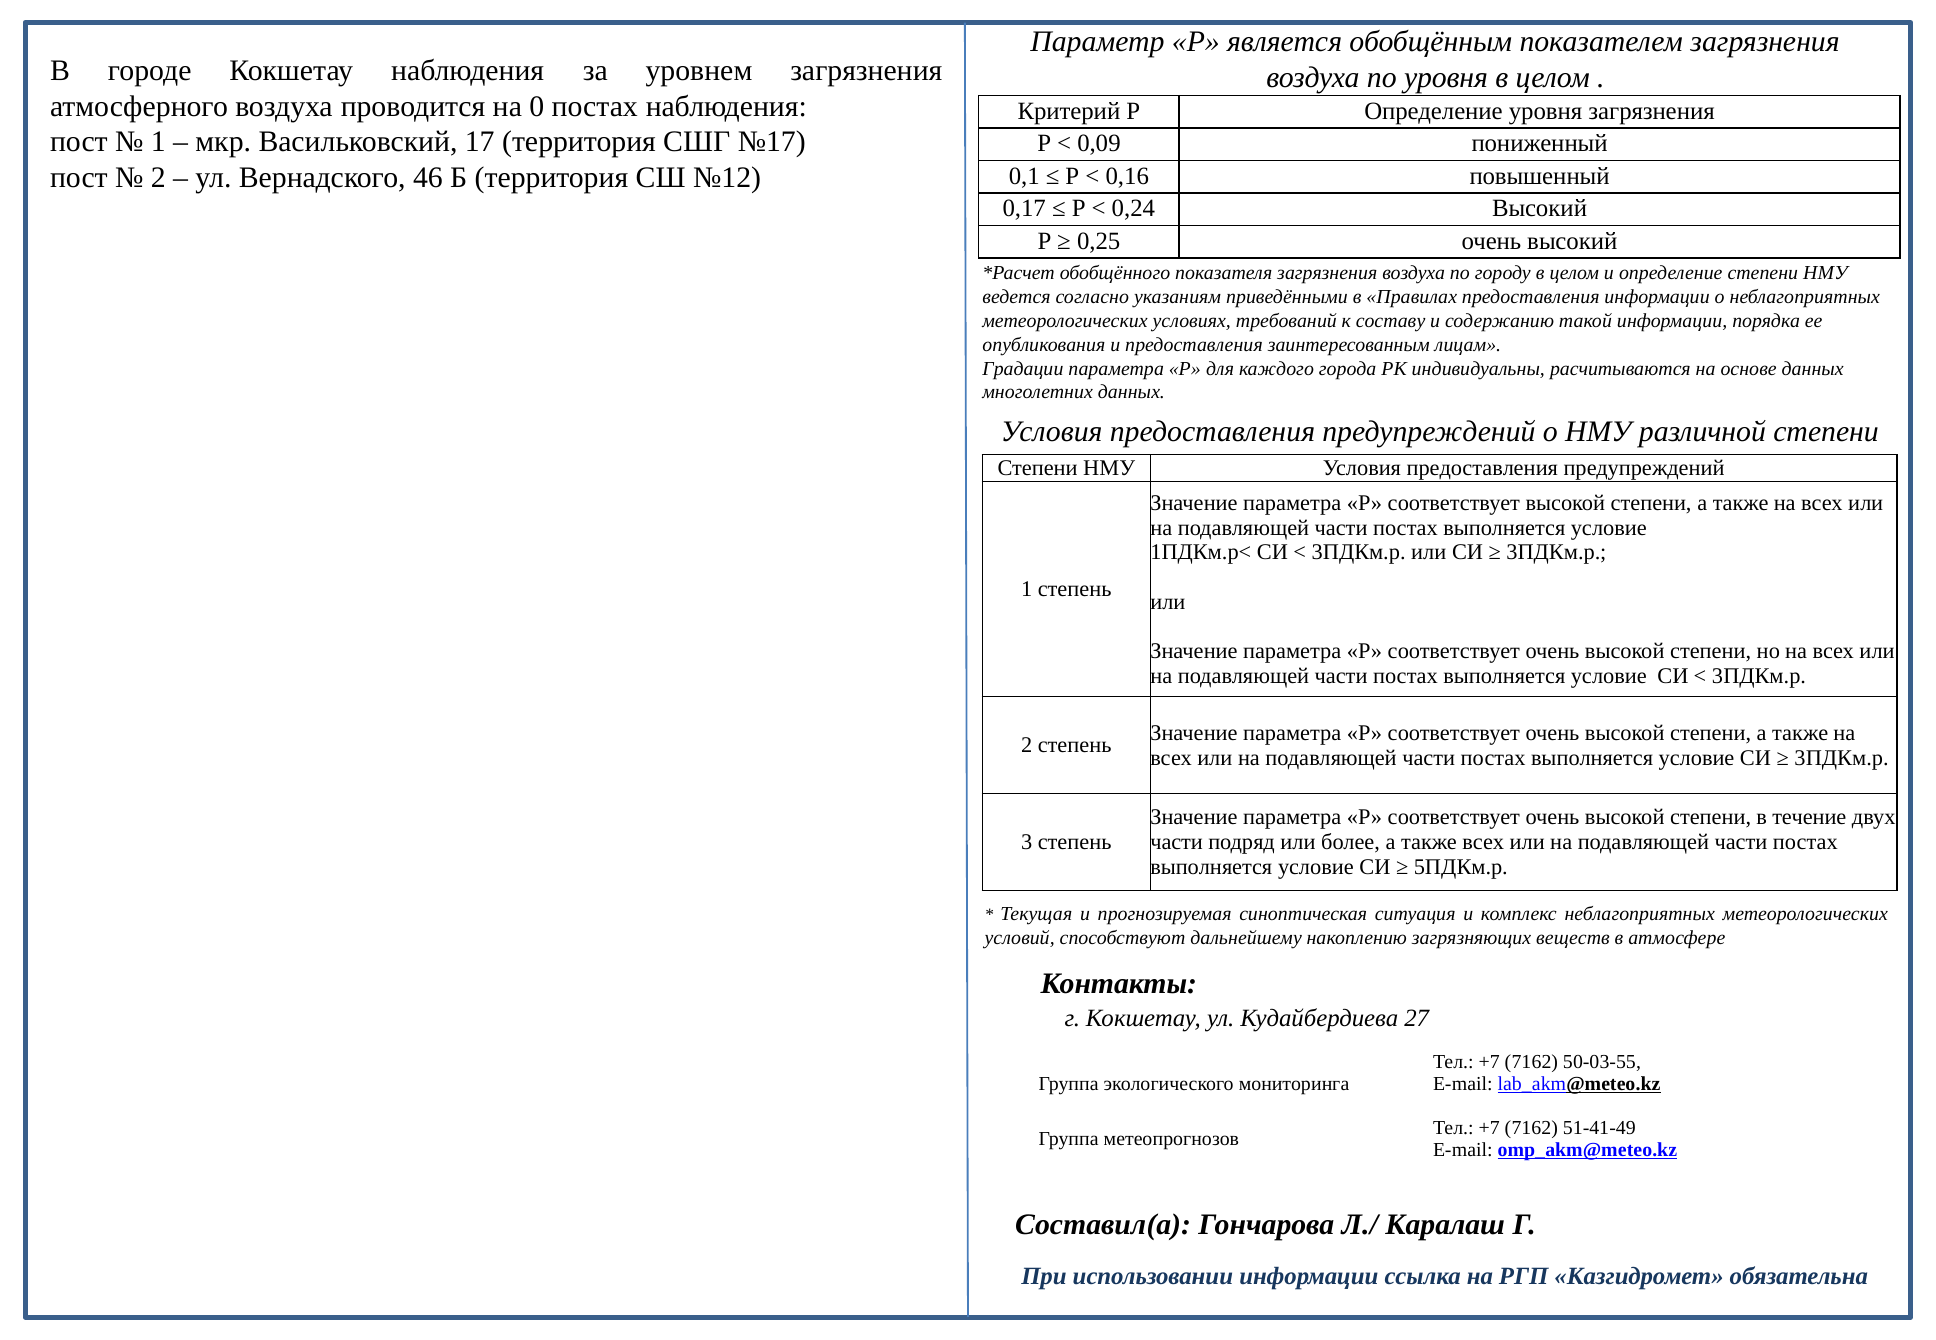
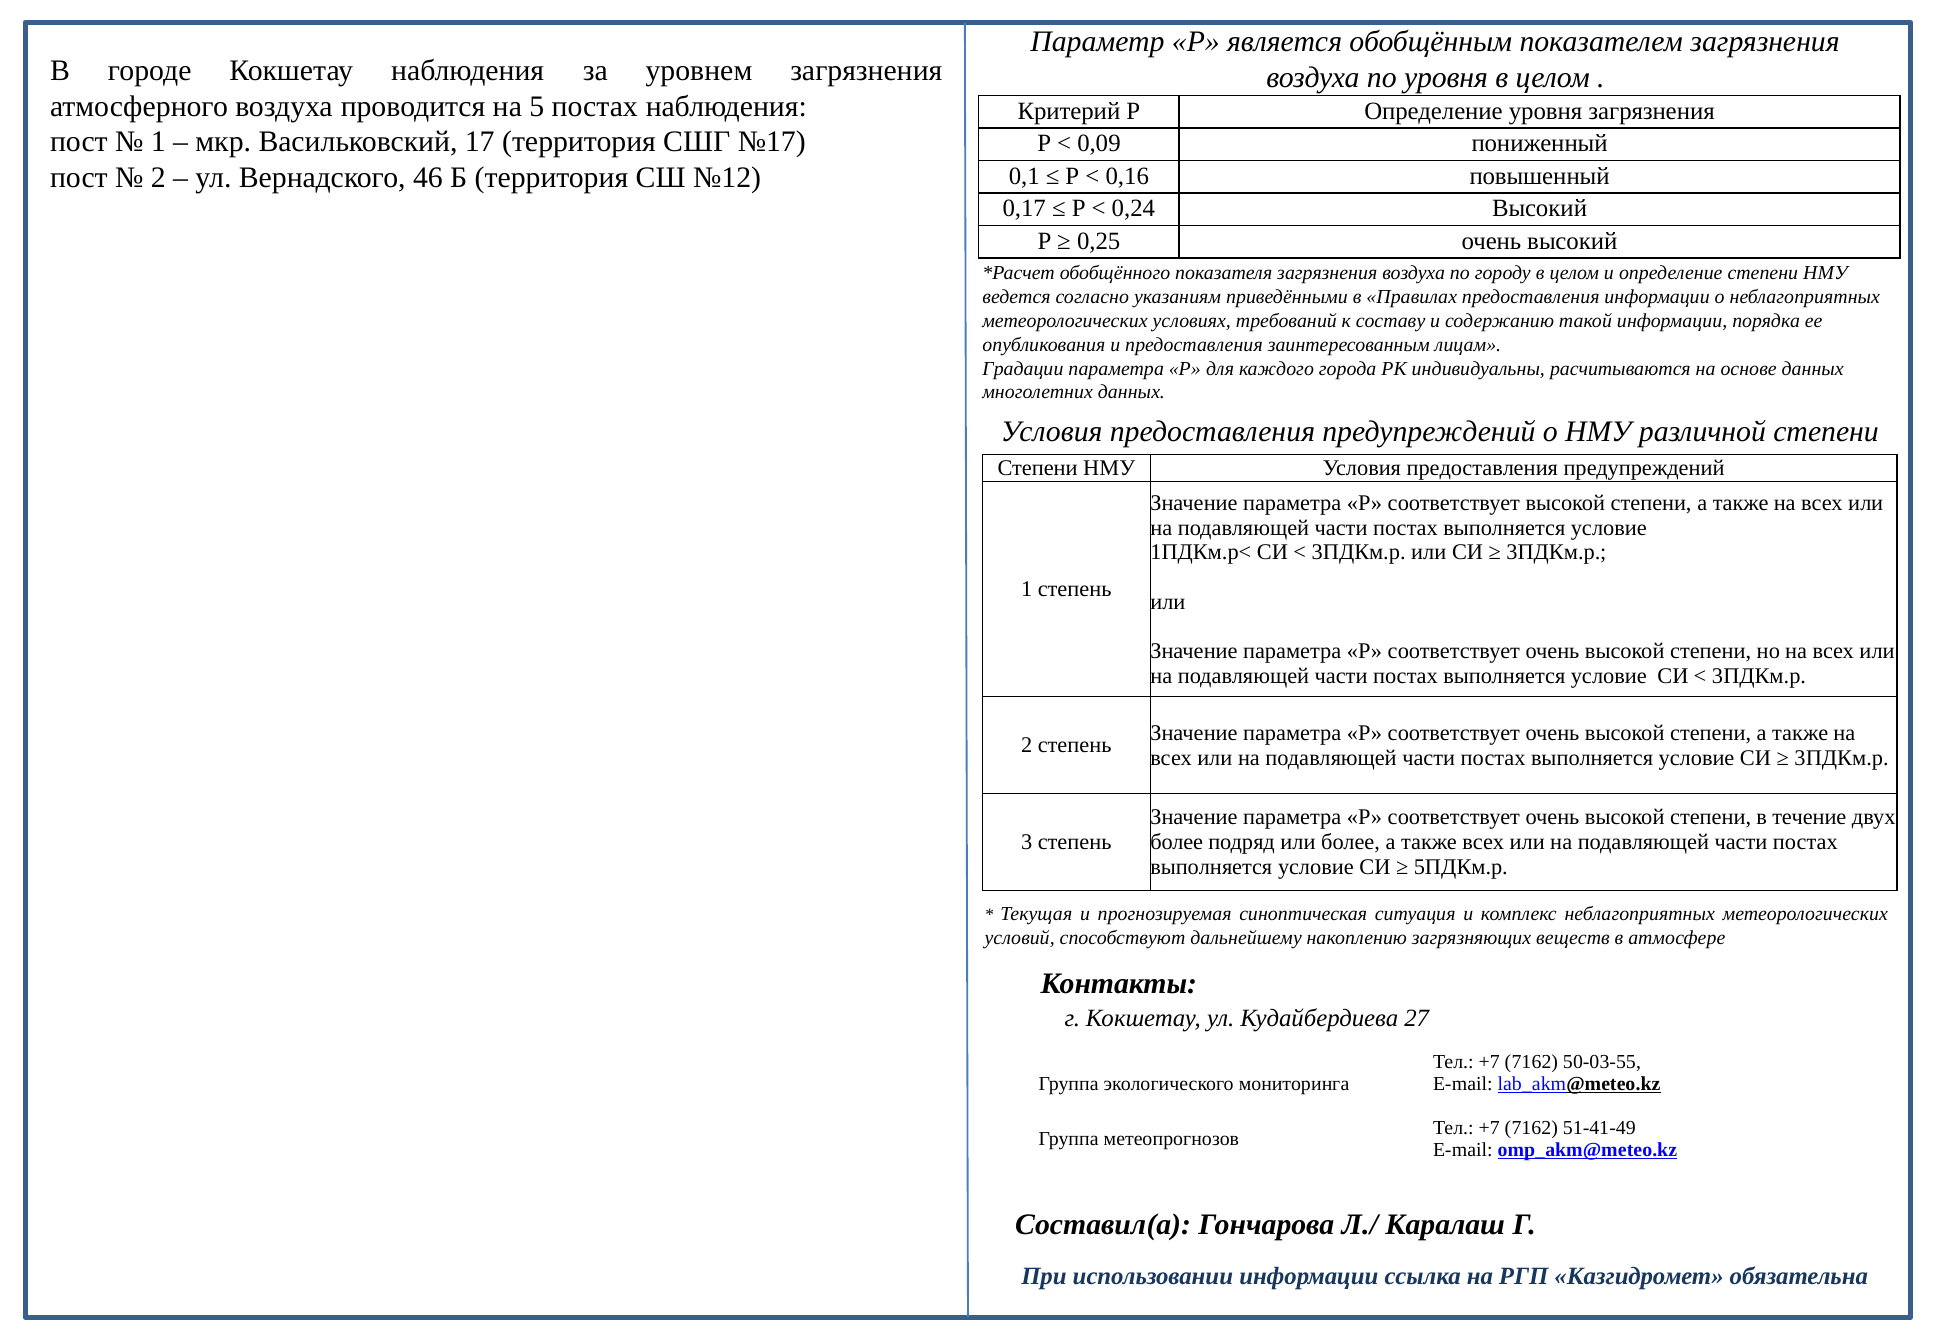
0: 0 -> 5
части at (1177, 842): части -> более
